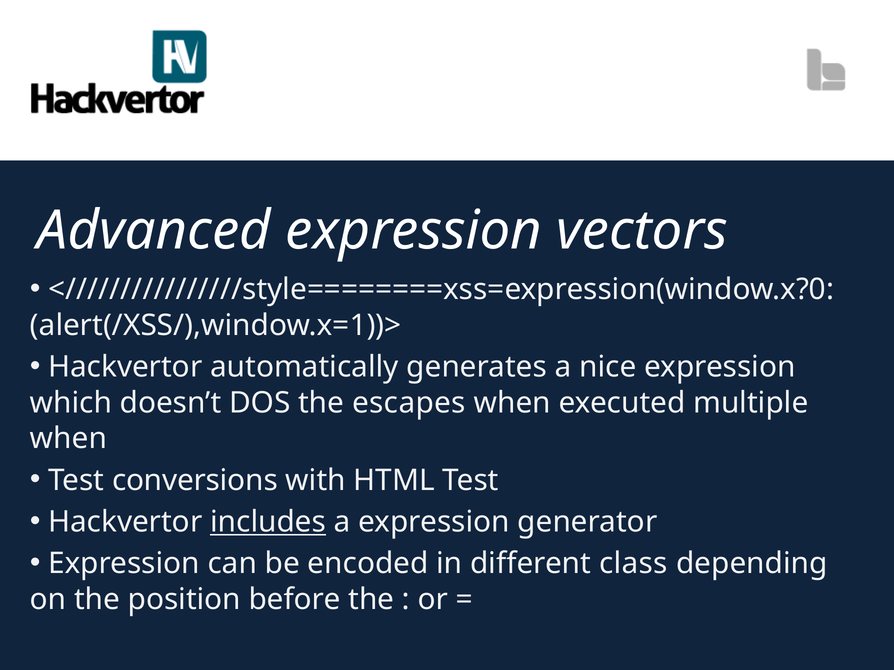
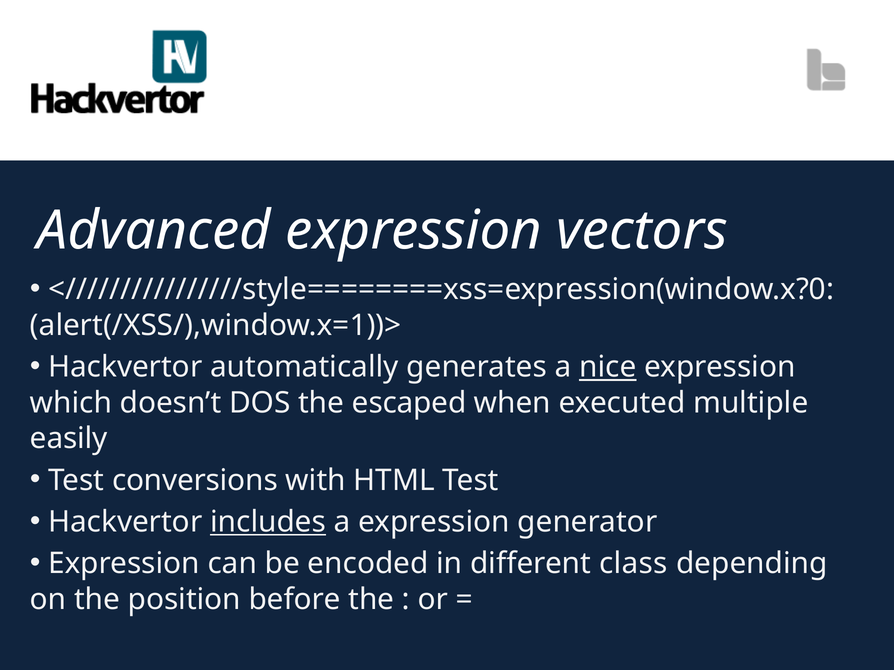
nice underline: none -> present
escapes: escapes -> escaped
when at (69, 439): when -> easily
